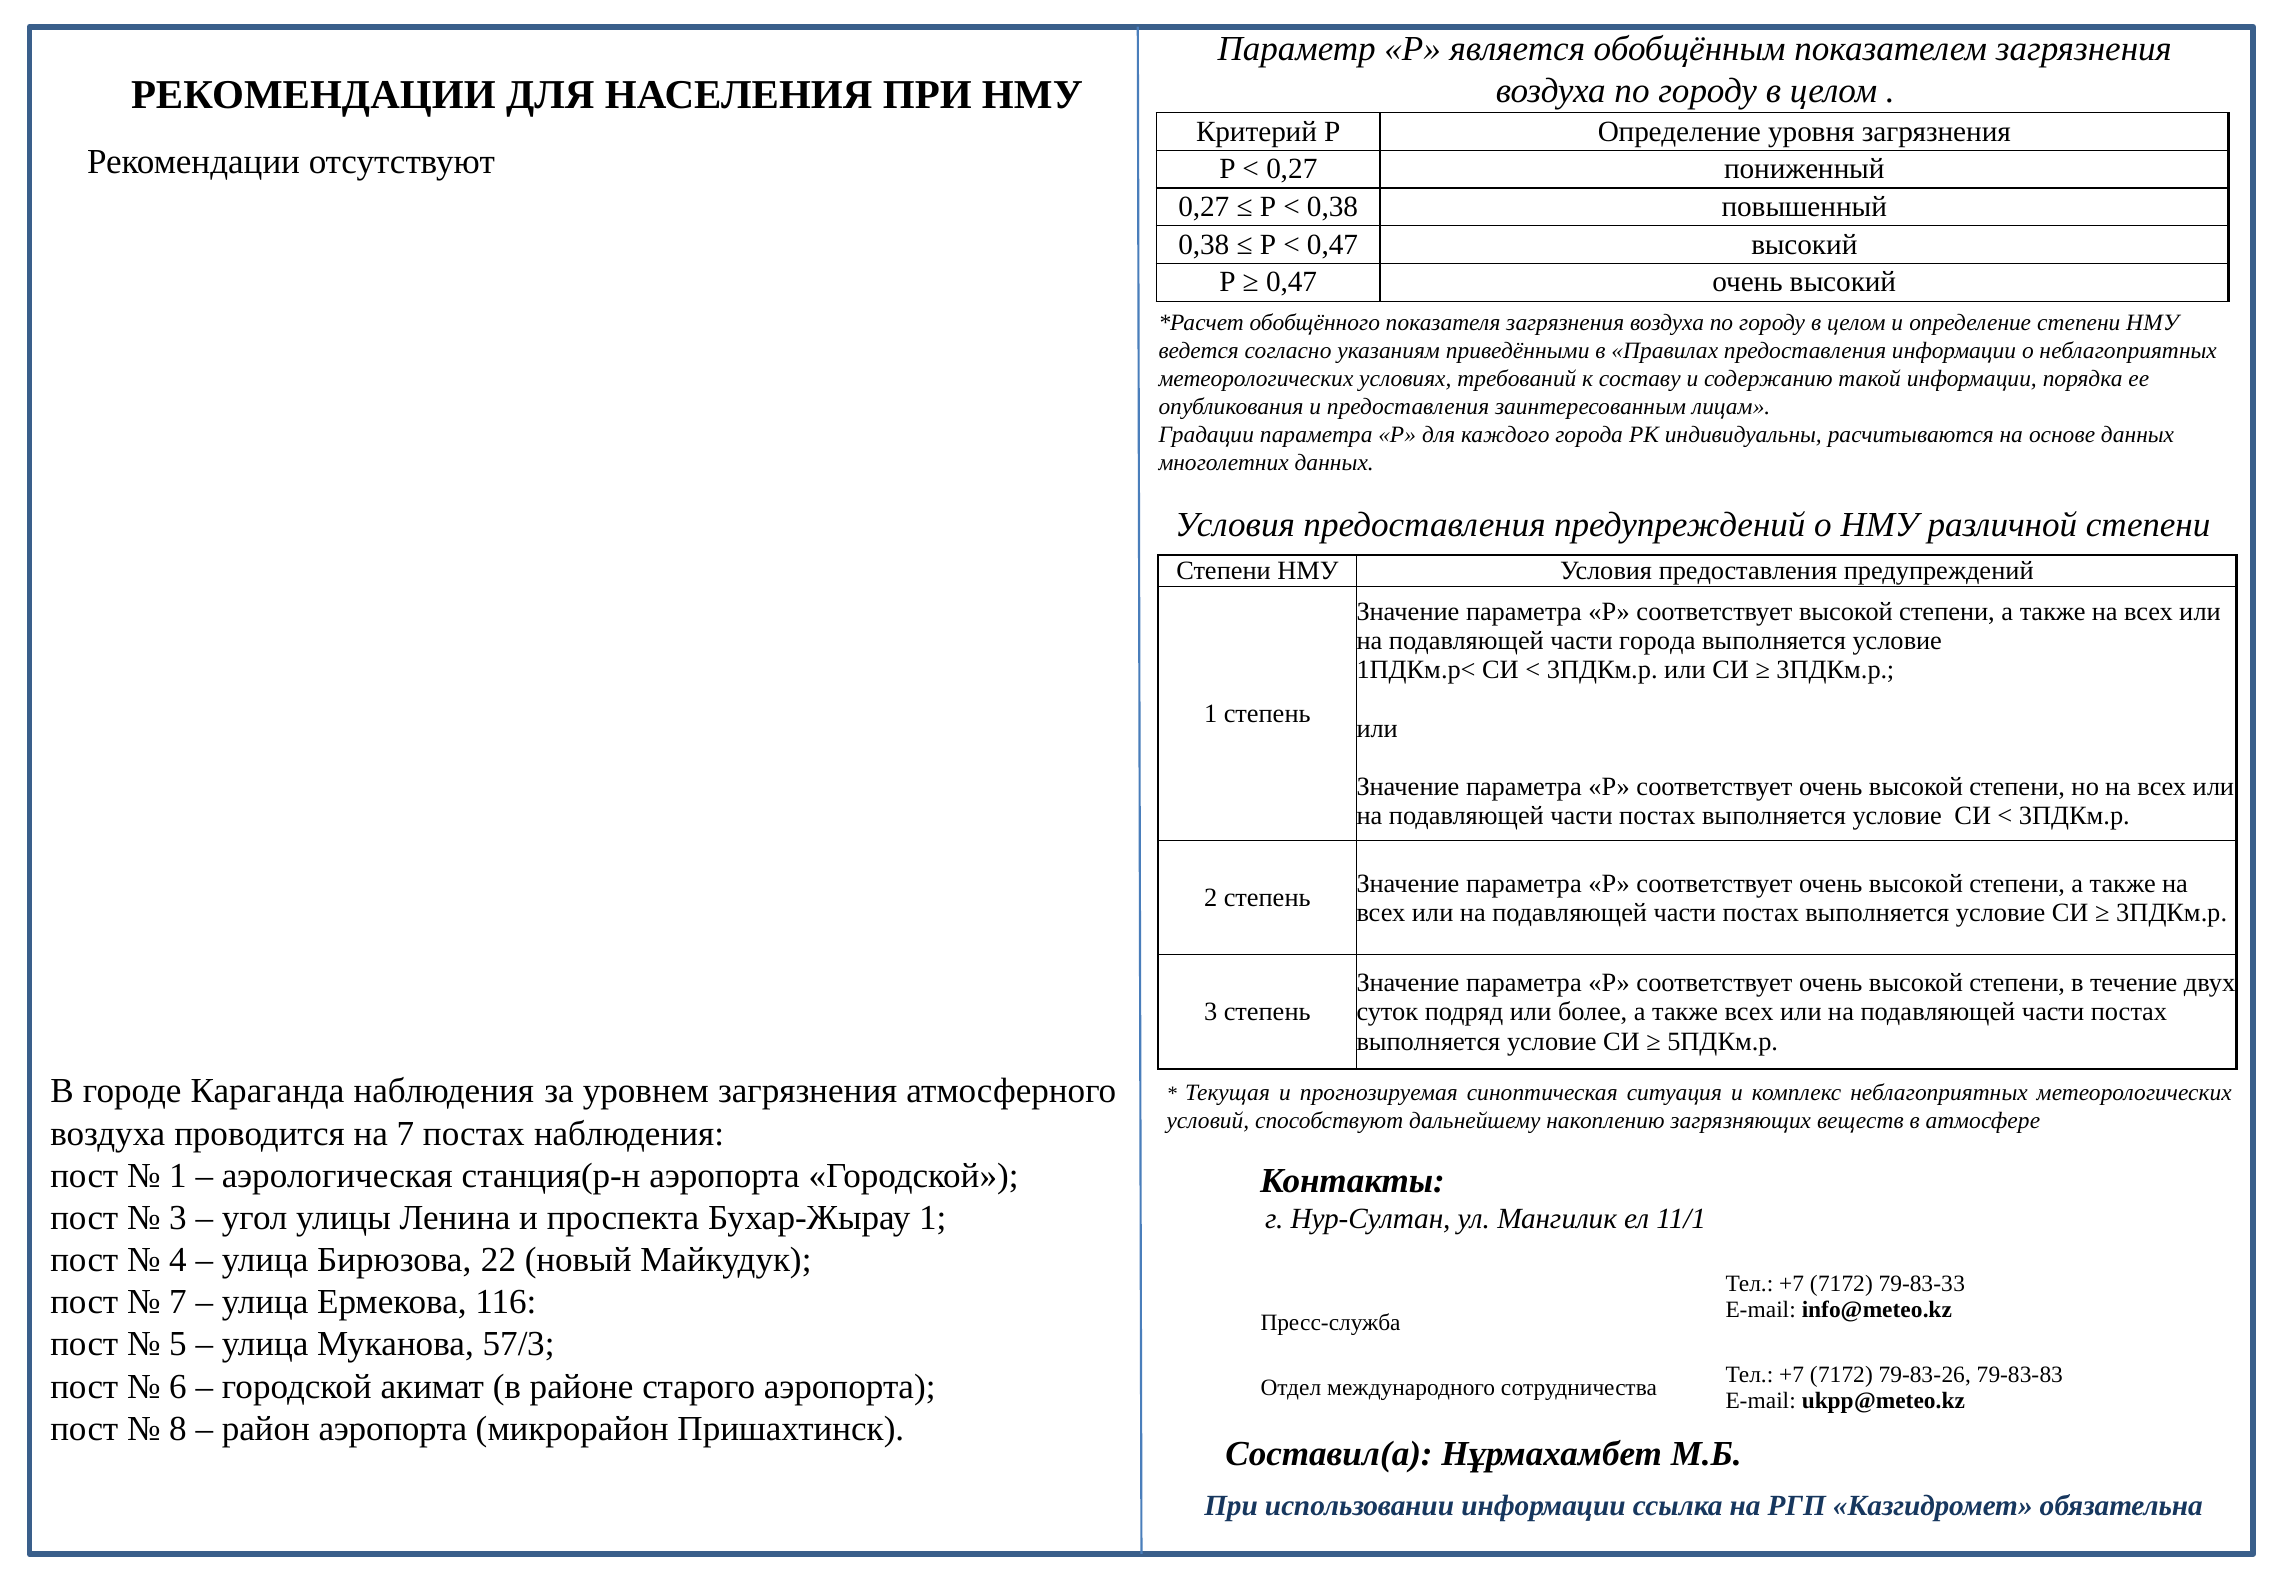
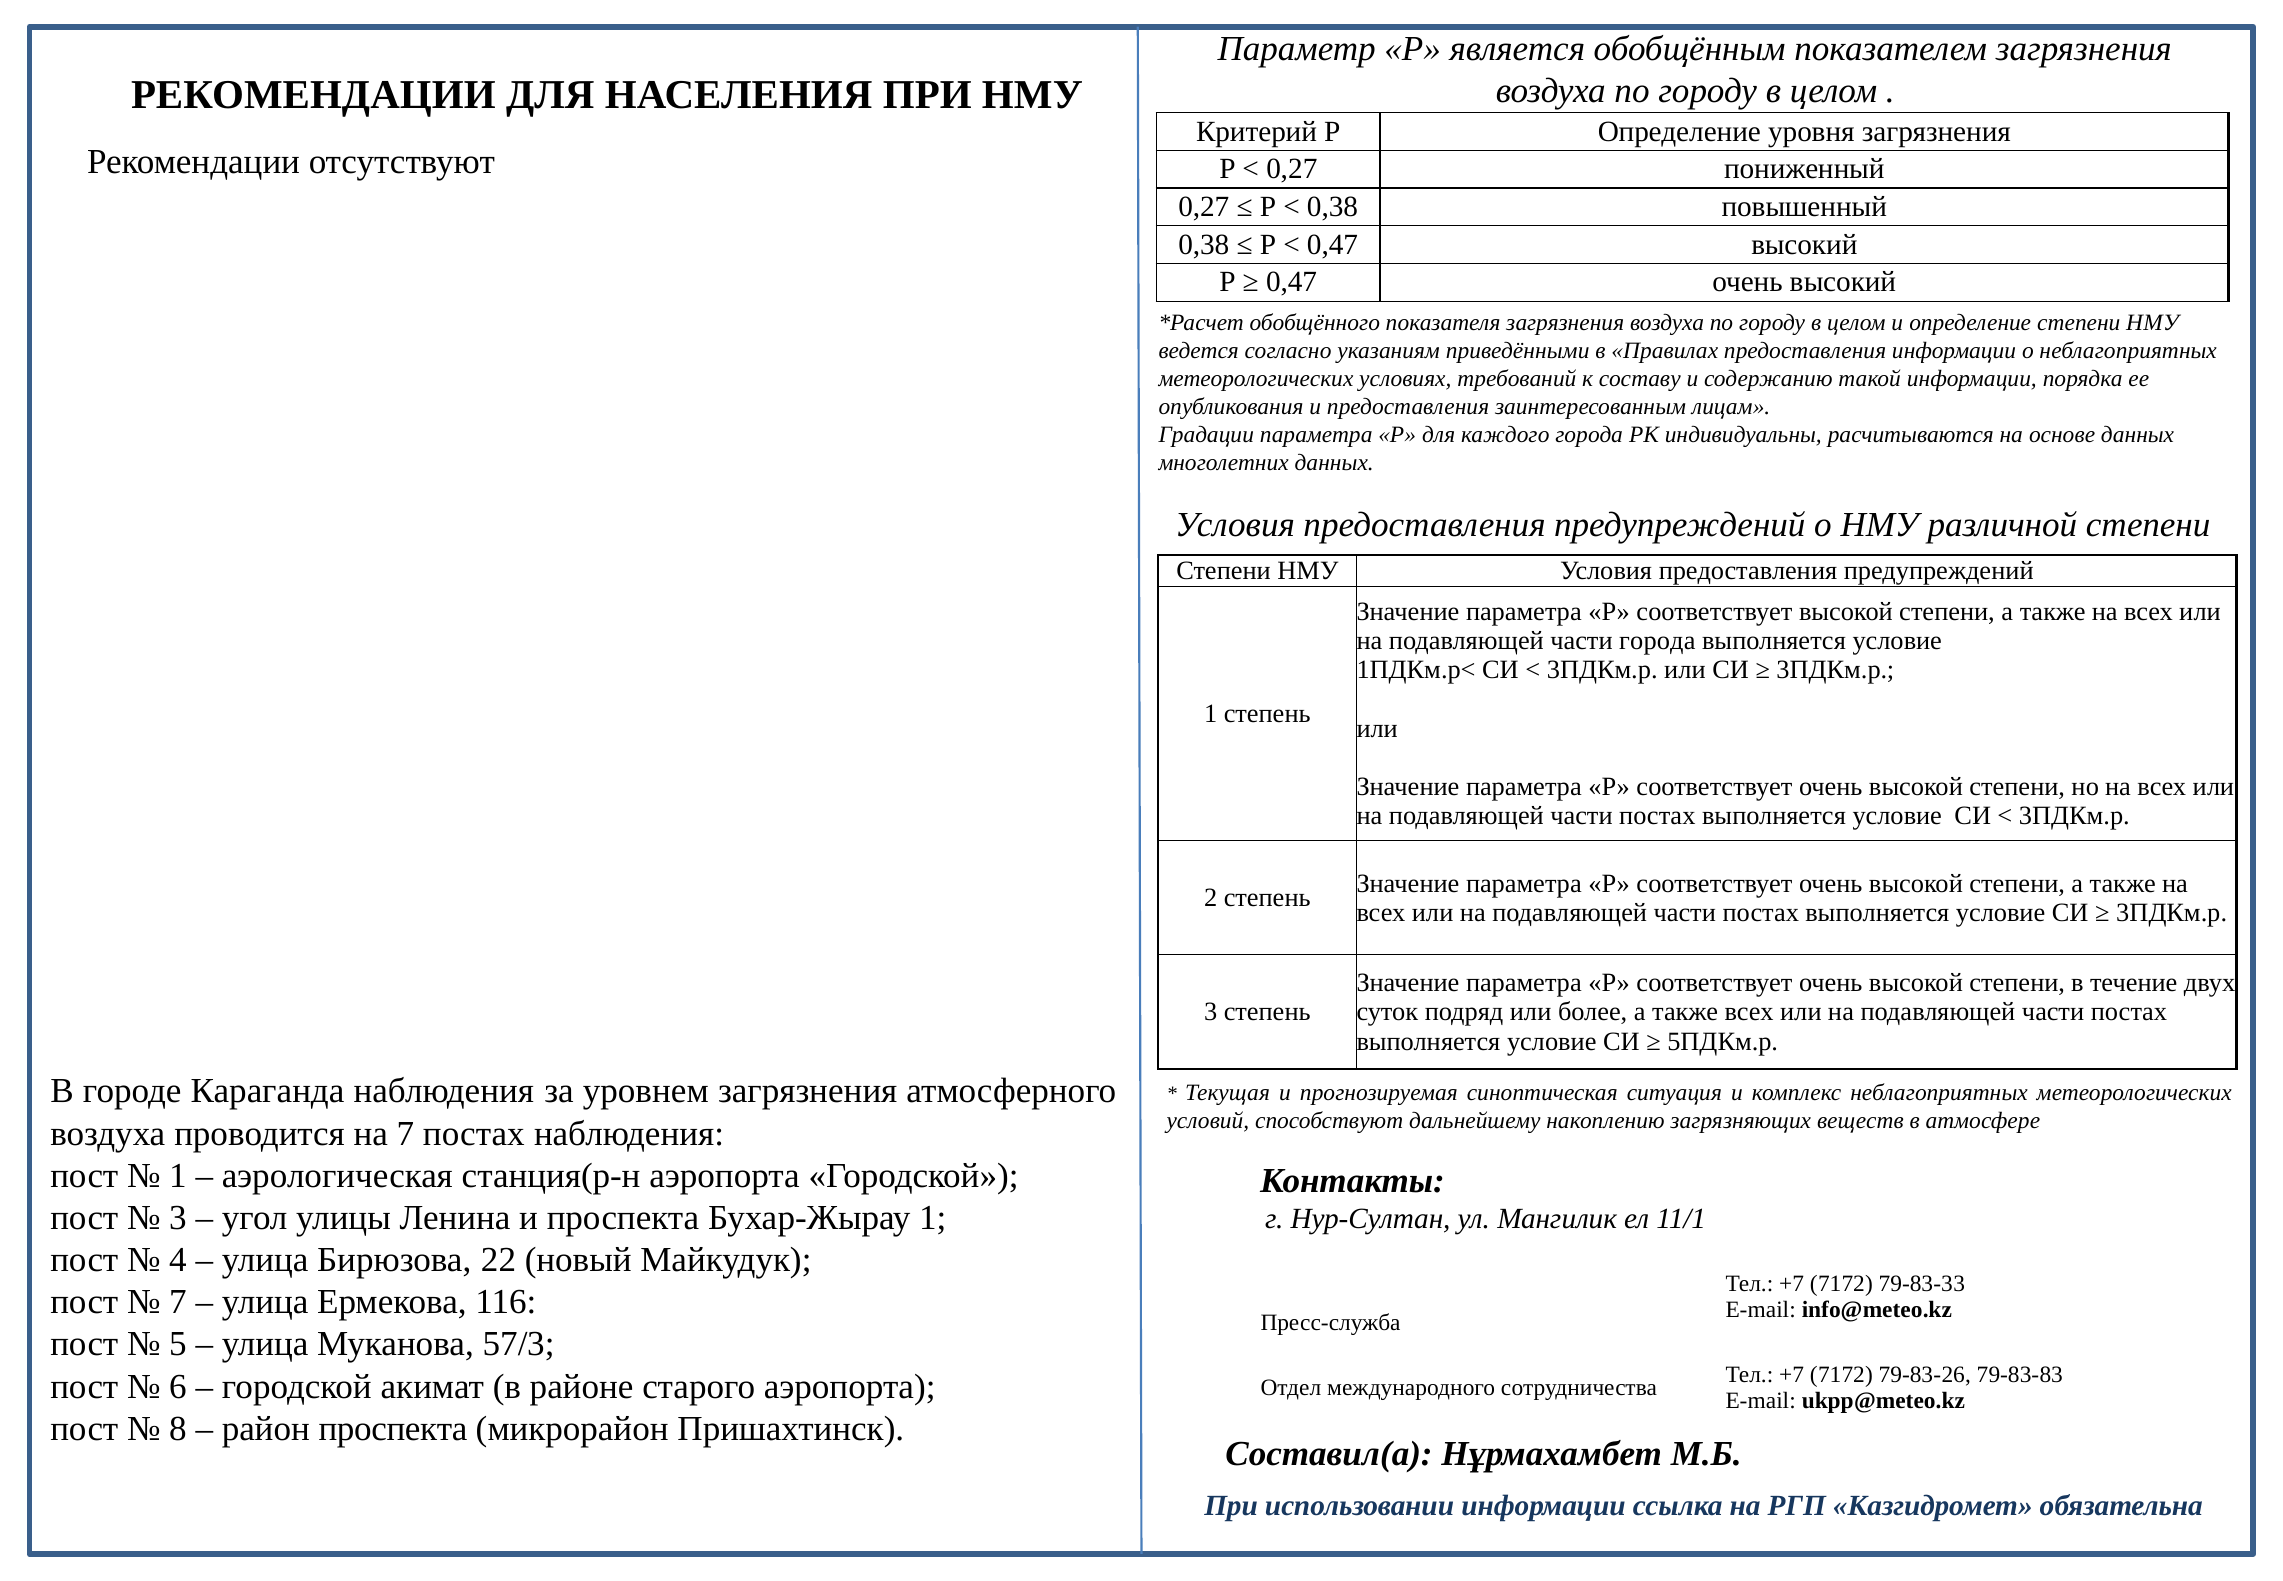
район аэропорта: аэропорта -> проспекта
